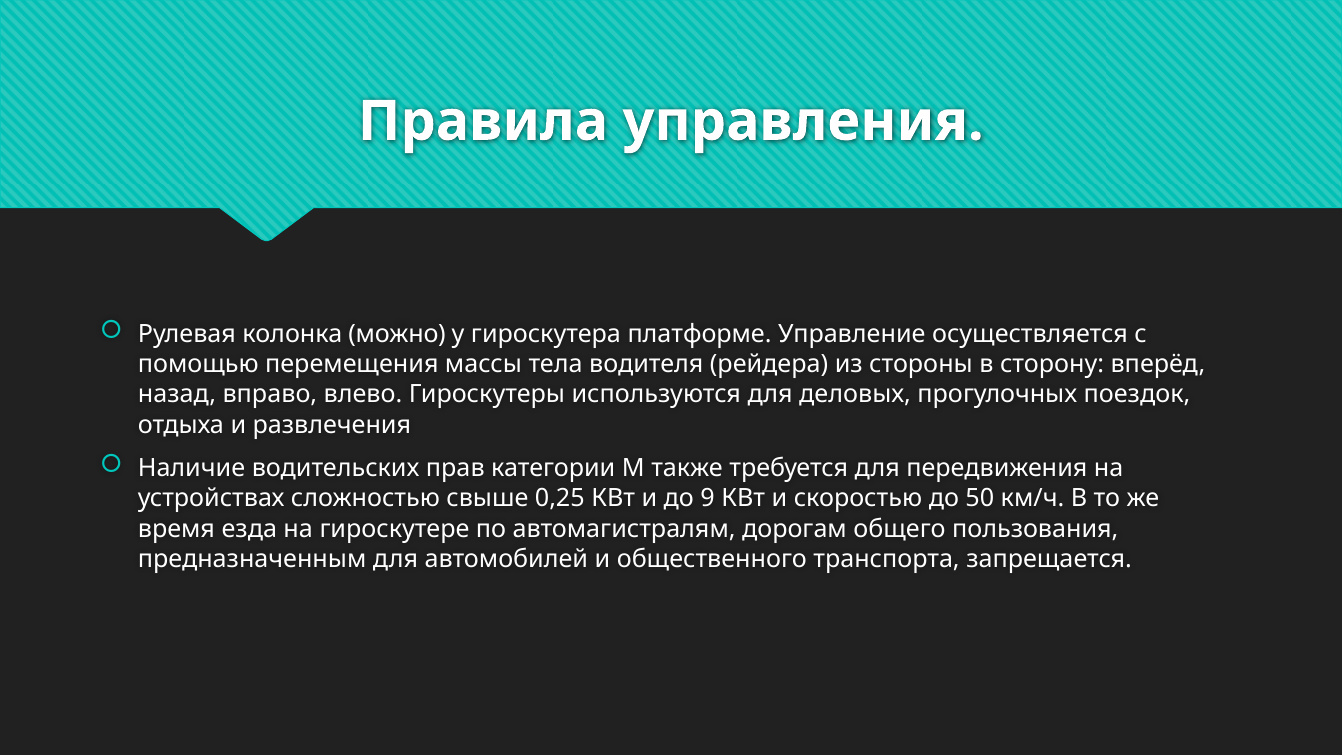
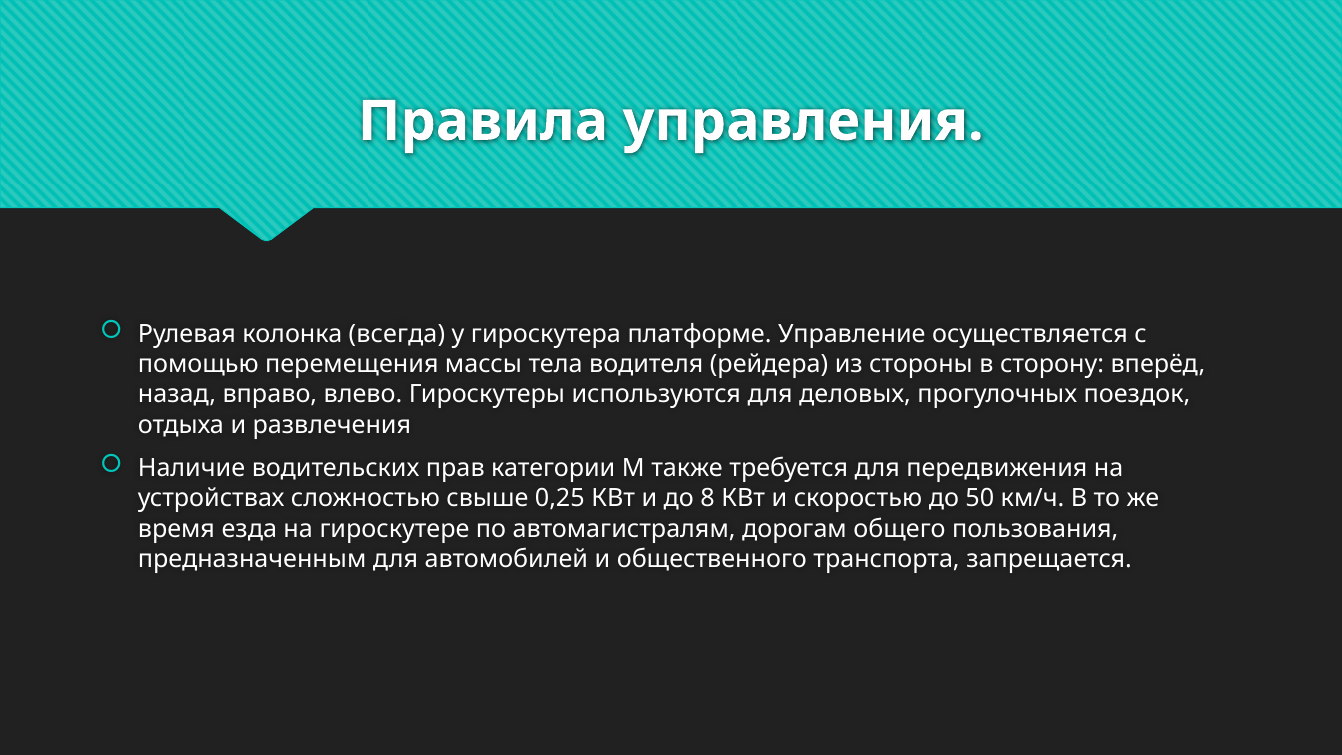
можно: можно -> всегда
9: 9 -> 8
